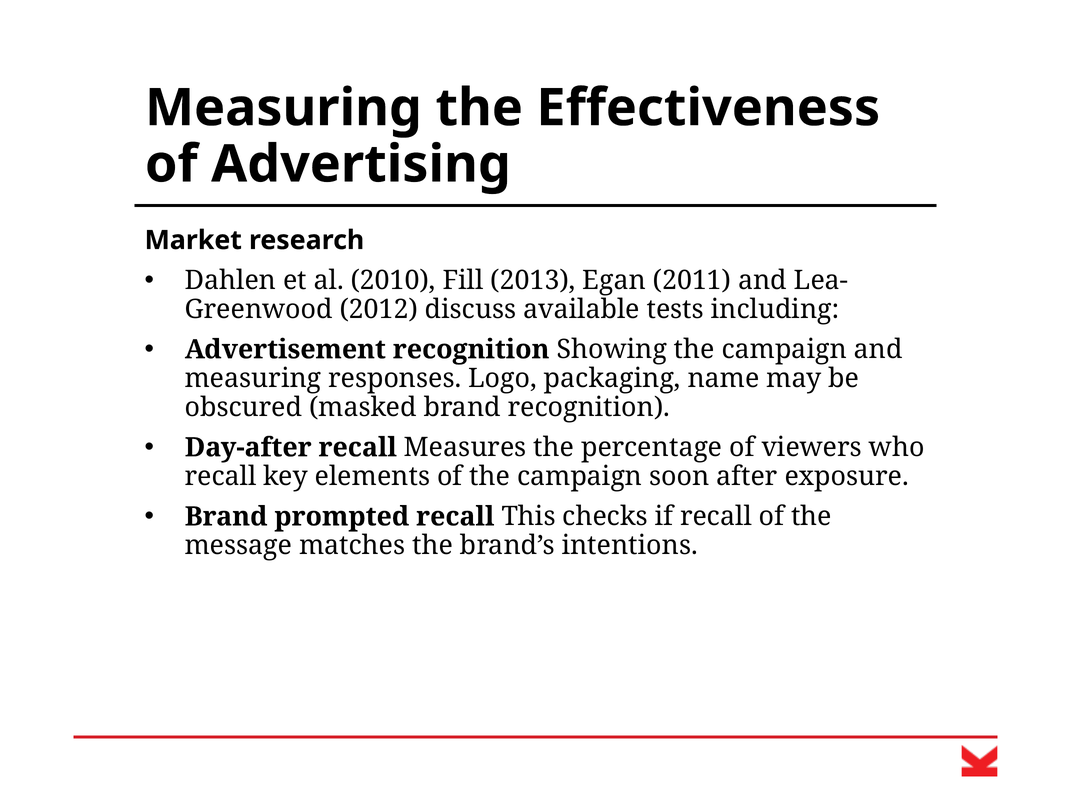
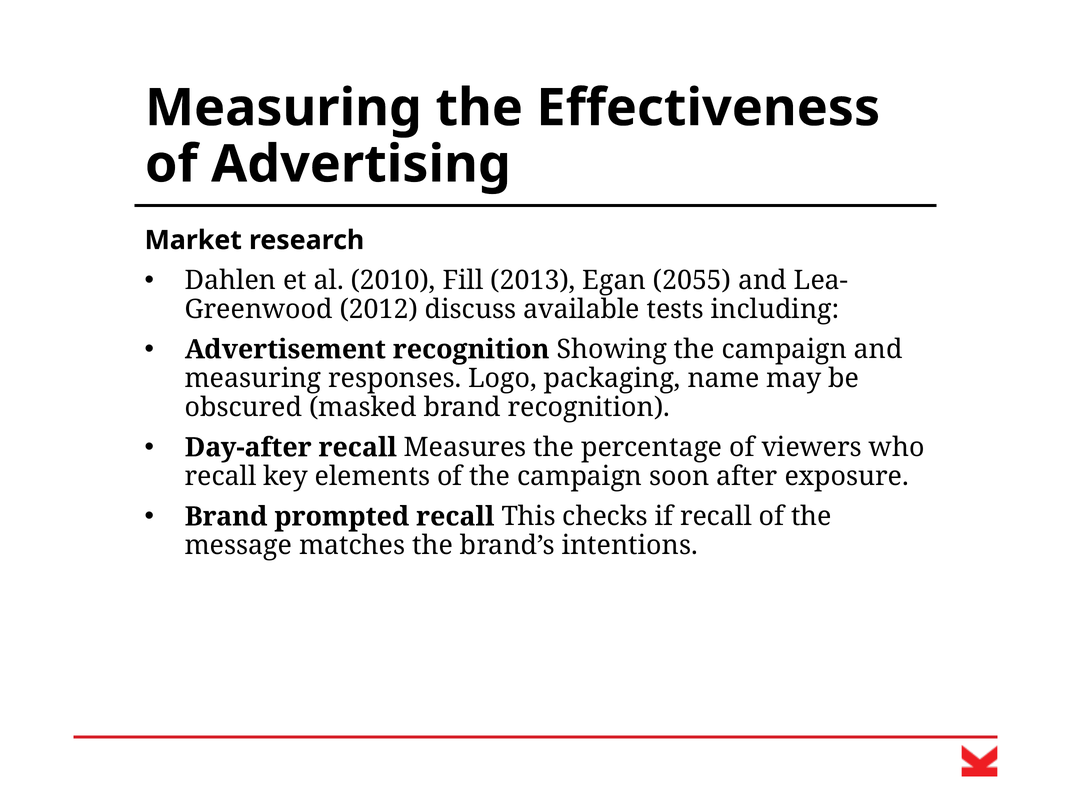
2011: 2011 -> 2055
